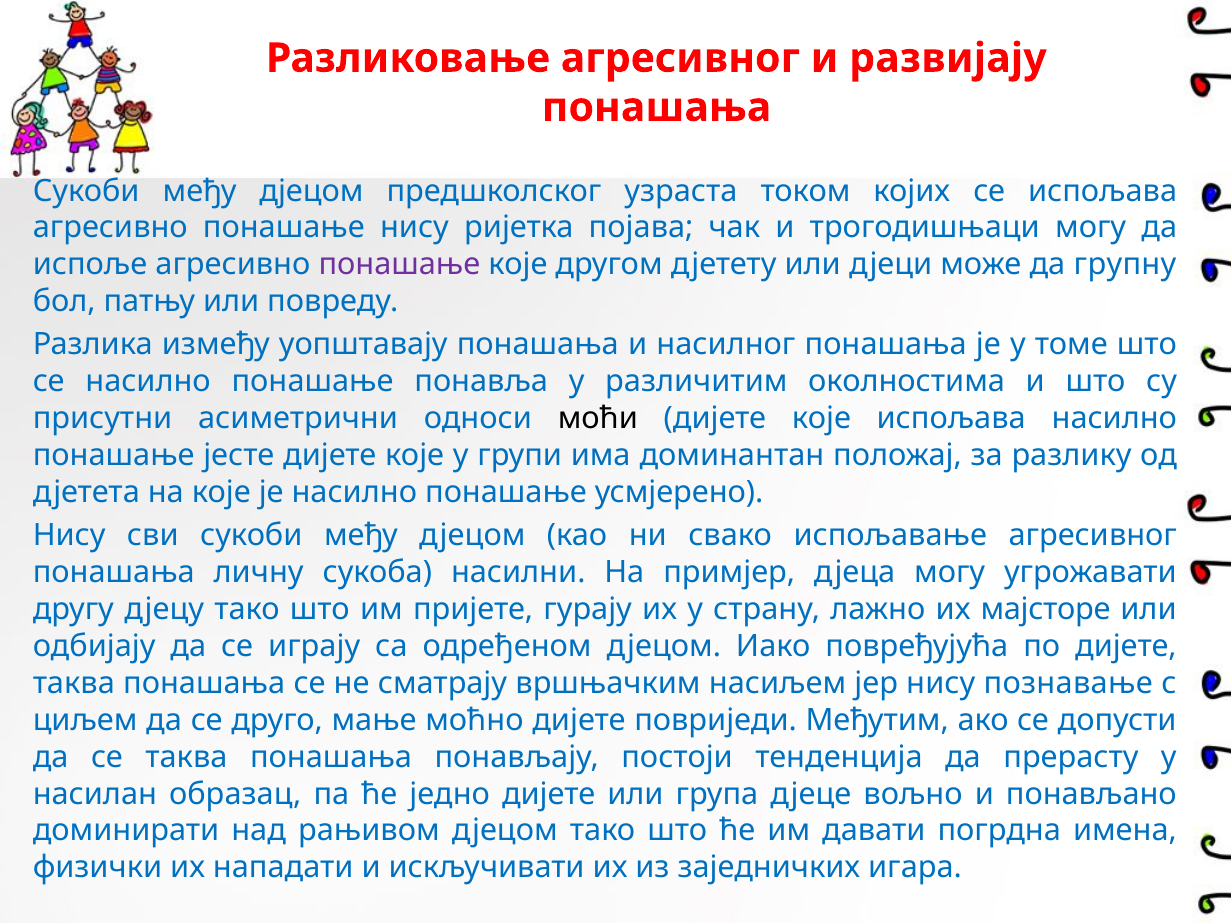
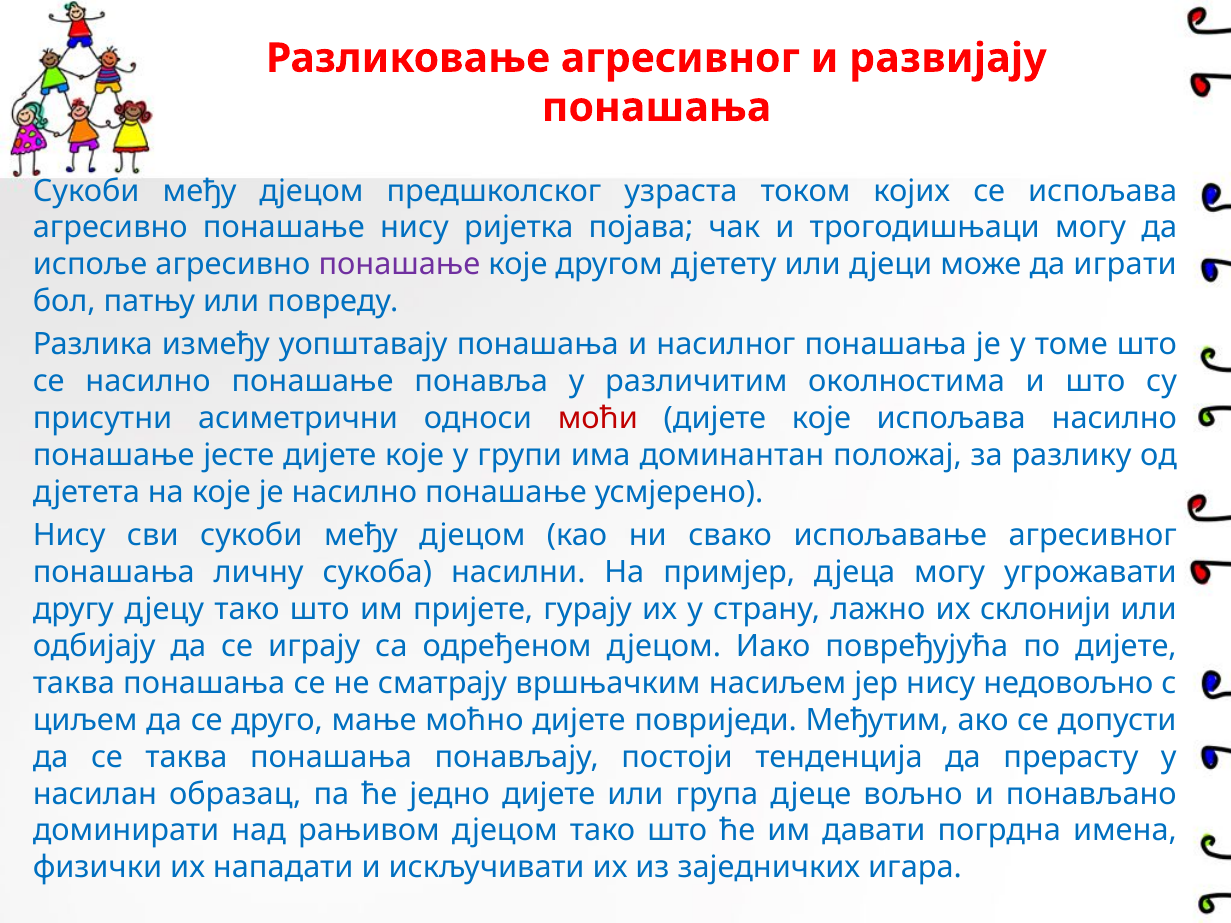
групну: групну -> играти
моћи colour: black -> red
мајсторе: мајсторе -> склонији
познавање: познавање -> недовољно
